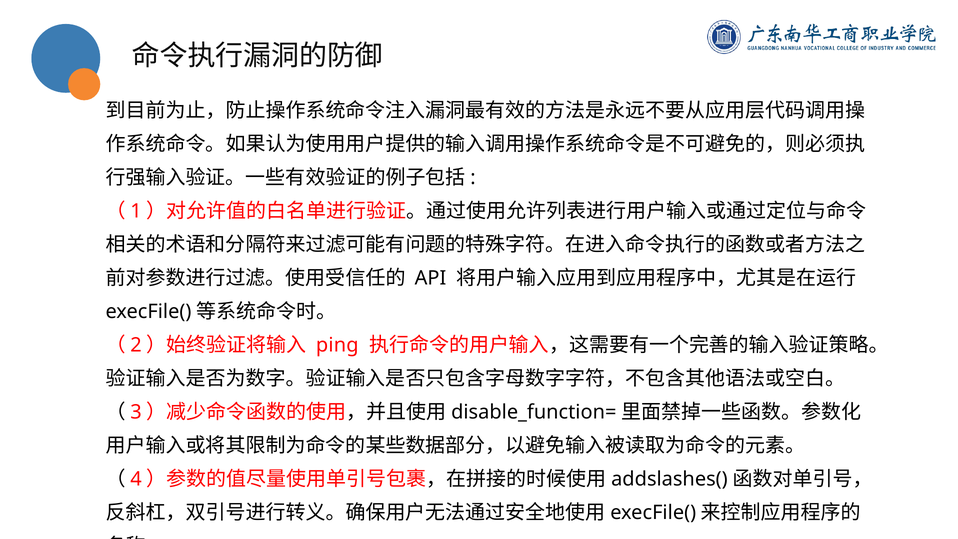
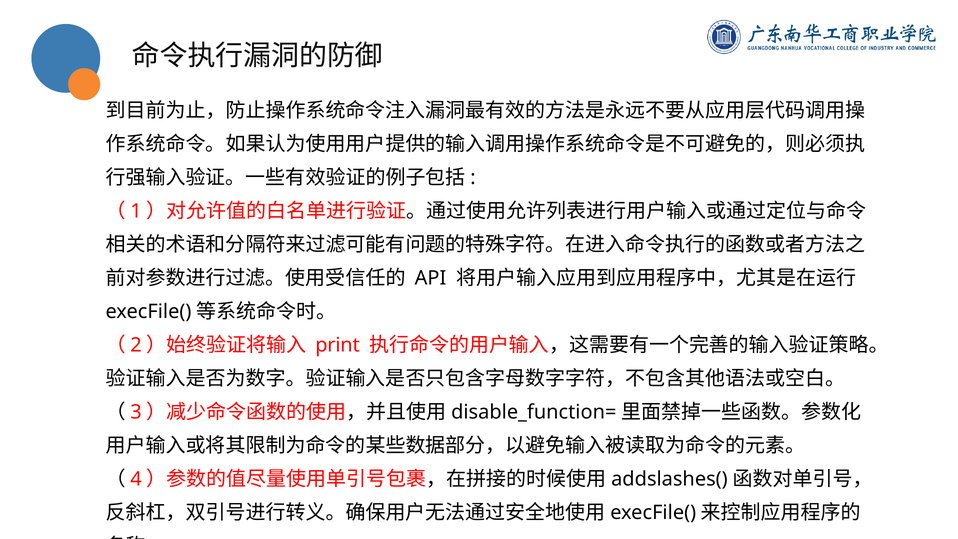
ping: ping -> print
